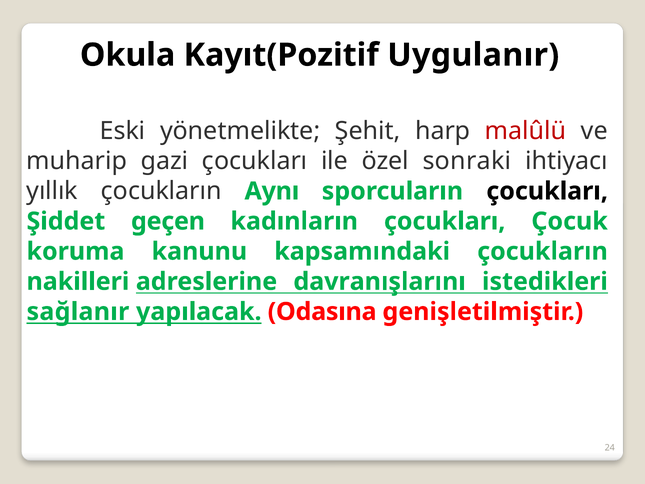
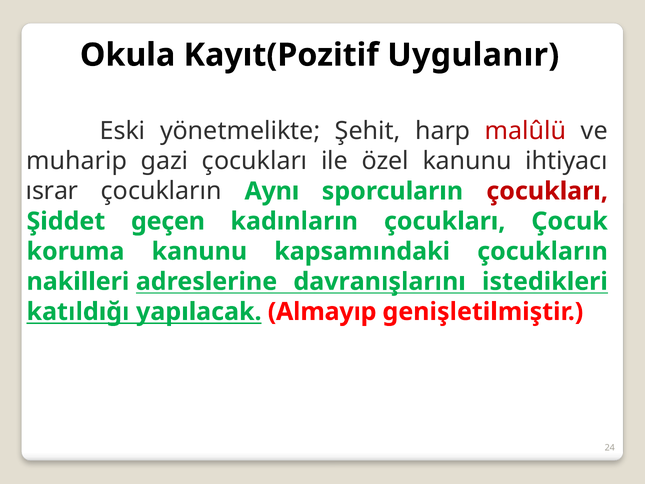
özel sonraki: sonraki -> kanunu
yıllık: yıllık -> ısrar
çocukları at (547, 191) colour: black -> red
sağlanır: sağlanır -> katıldığı
Odasına: Odasına -> Almayıp
